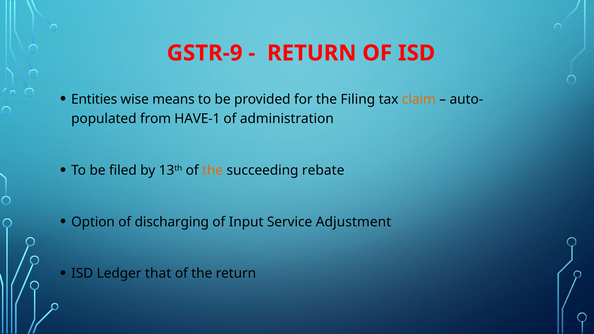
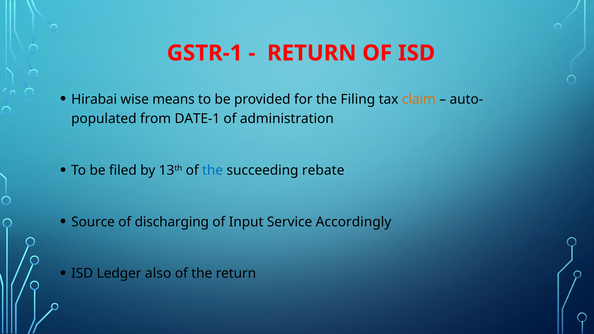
GSTR-9: GSTR-9 -> GSTR-1
Entities: Entities -> Hirabai
HAVE-1: HAVE-1 -> DATE-1
the at (213, 170) colour: orange -> blue
Option: Option -> Source
Adjustment: Adjustment -> Accordingly
that: that -> also
